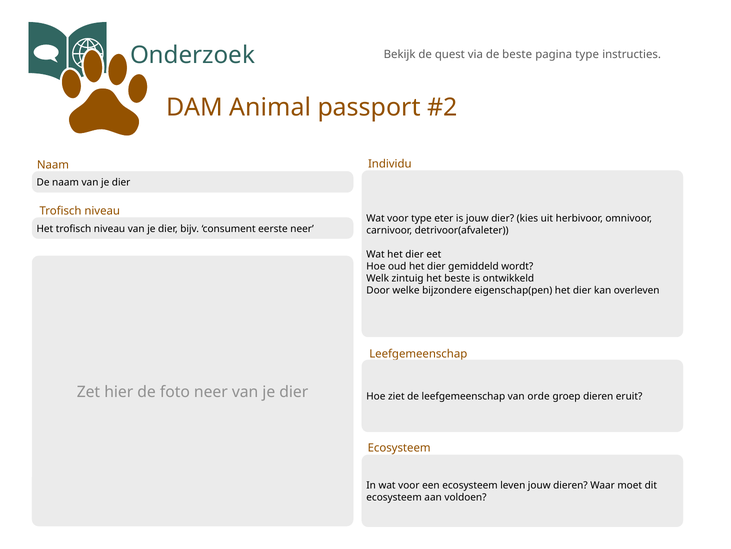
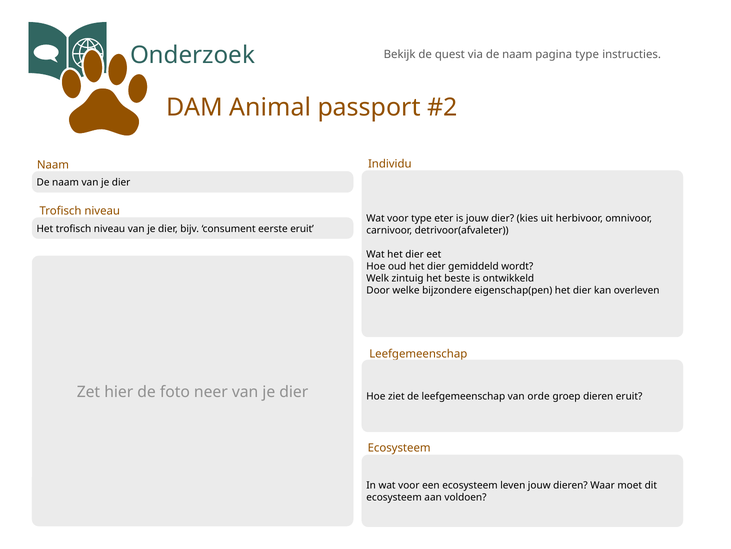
via de beste: beste -> naam
eerste neer: neer -> eruit
